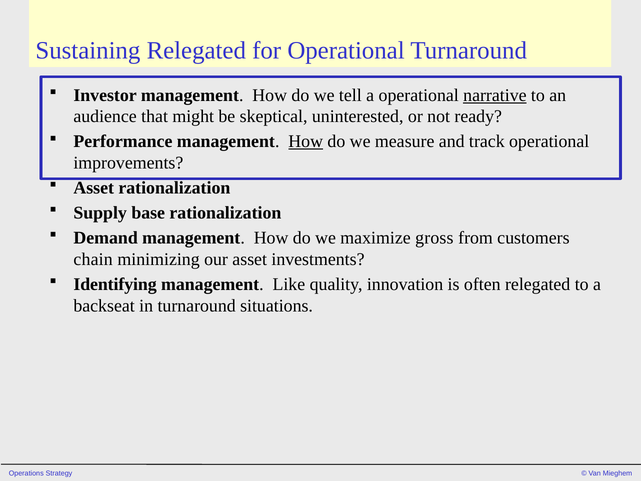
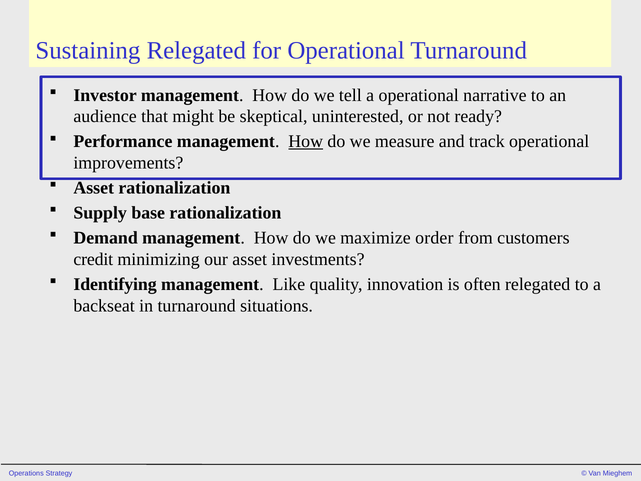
narrative underline: present -> none
gross: gross -> order
chain: chain -> credit
